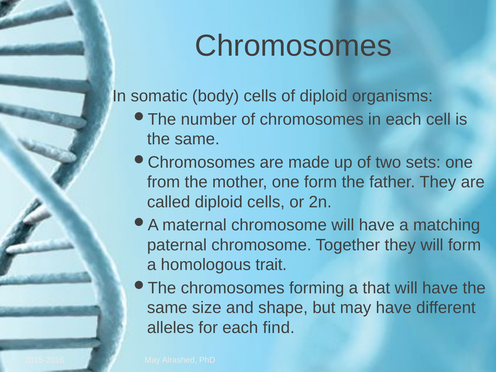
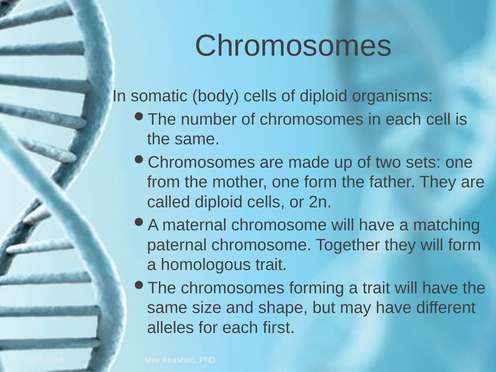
a that: that -> trait
find: find -> first
